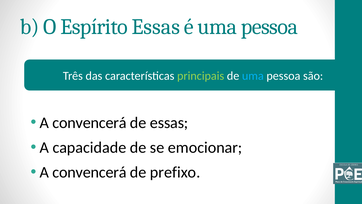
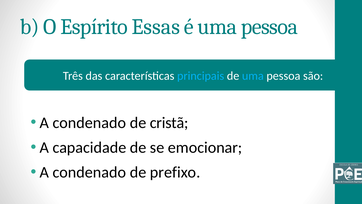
principais colour: light green -> light blue
convencerá at (89, 123): convencerá -> condenado
de essas: essas -> cristã
convencerá at (89, 172): convencerá -> condenado
